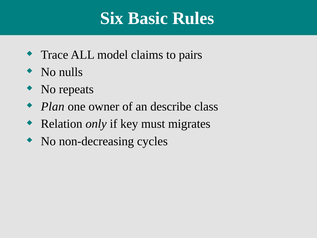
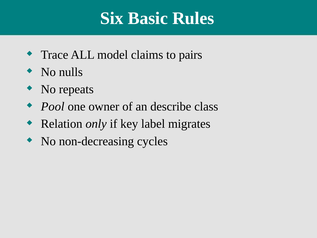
Plan: Plan -> Pool
must: must -> label
